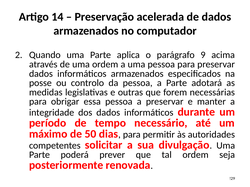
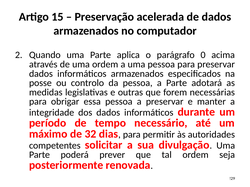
14: 14 -> 15
9: 9 -> 0
50: 50 -> 32
